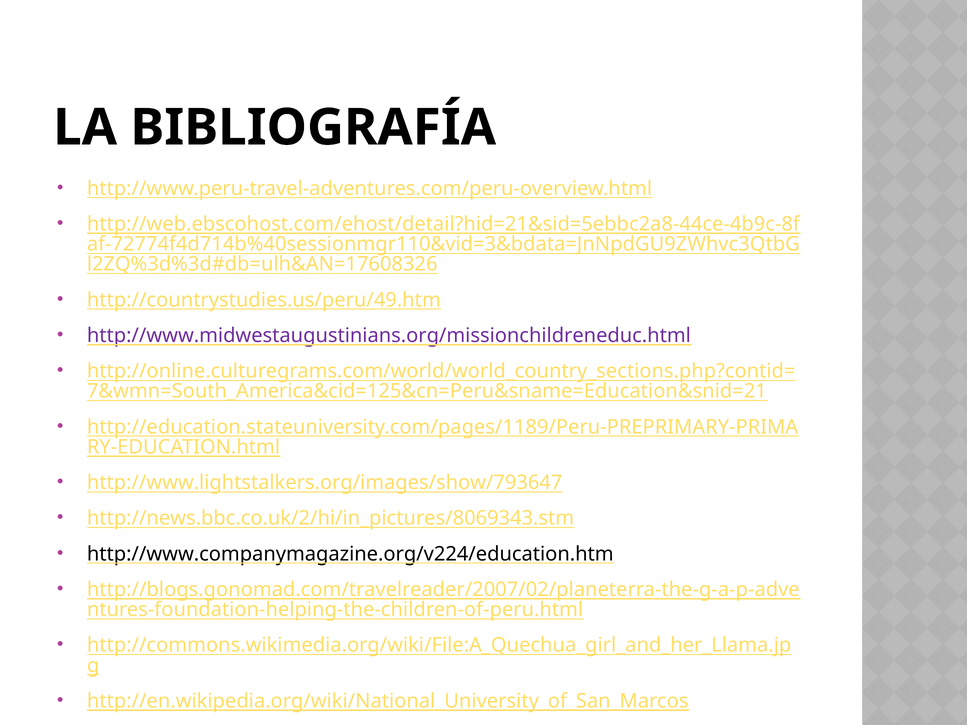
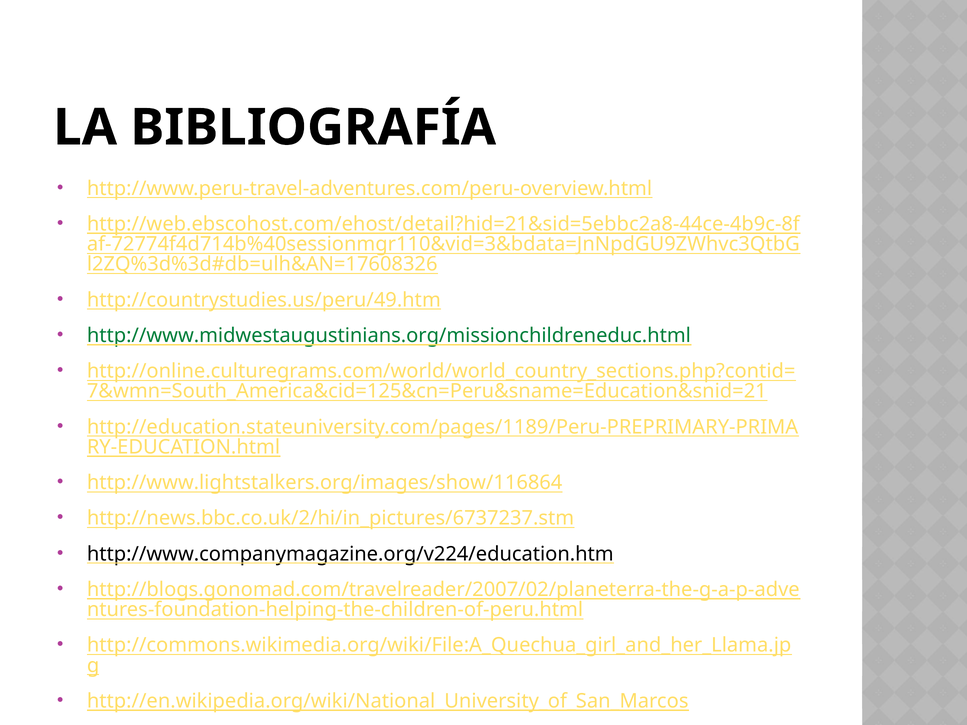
http://www.midwestaugustinians.org/missionchildreneduc.html colour: purple -> green
http://www.lightstalkers.org/images/show/793647: http://www.lightstalkers.org/images/show/793647 -> http://www.lightstalkers.org/images/show/116864
http://news.bbc.co.uk/2/hi/in_pictures/8069343.stm: http://news.bbc.co.uk/2/hi/in_pictures/8069343.stm -> http://news.bbc.co.uk/2/hi/in_pictures/6737237.stm
